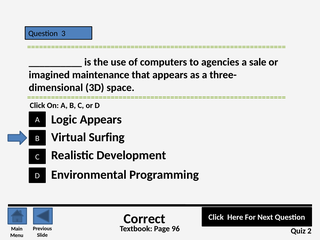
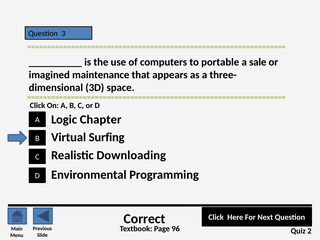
agencies: agencies -> portable
Logic Appears: Appears -> Chapter
Development: Development -> Downloading
